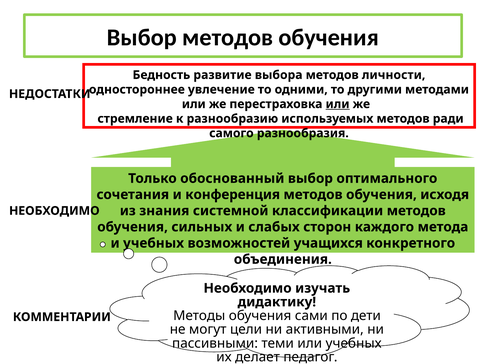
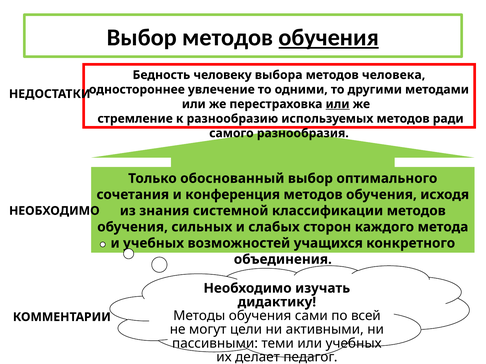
обучения at (329, 37) underline: none -> present
развитие: развитие -> человеку
личности: личности -> человека
дети: дети -> всей
